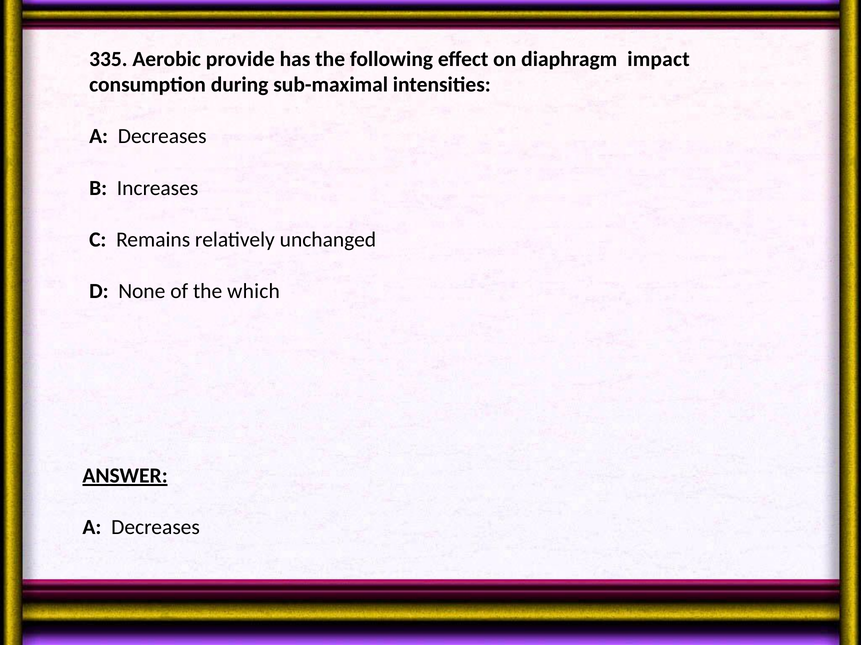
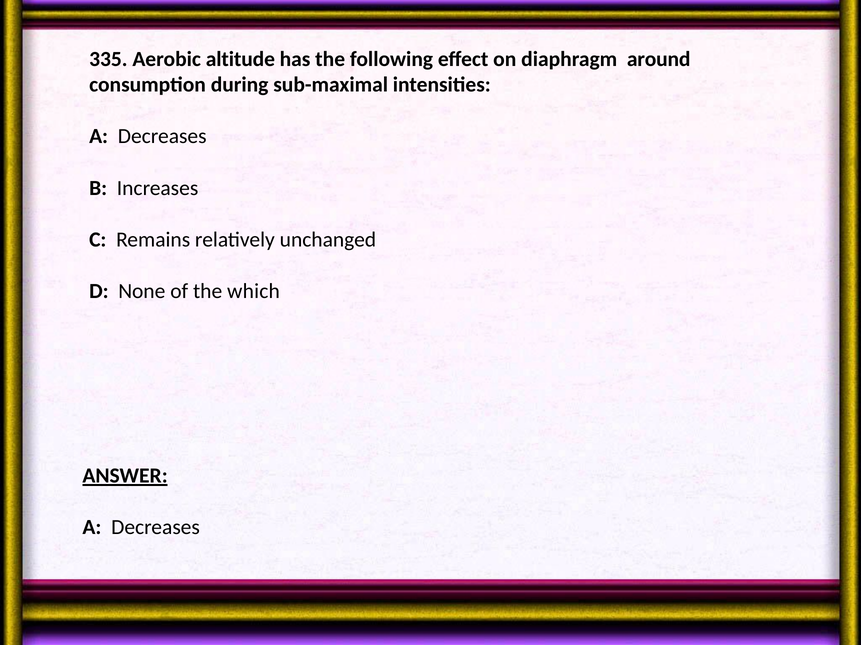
provide: provide -> altitude
impact: impact -> around
